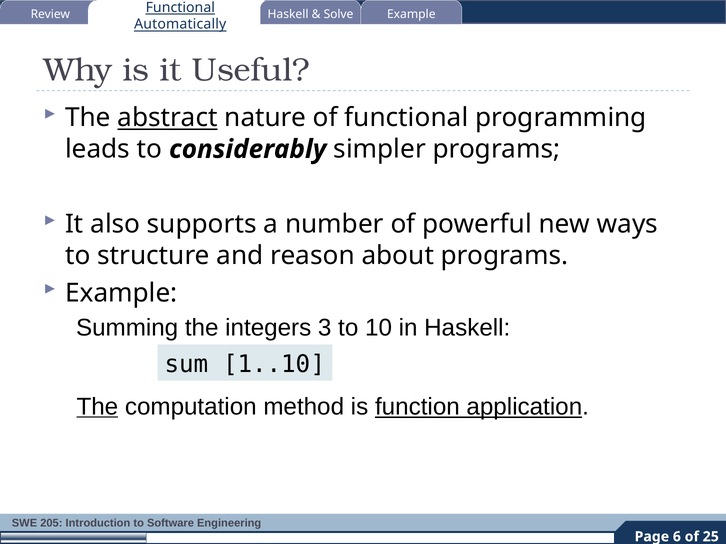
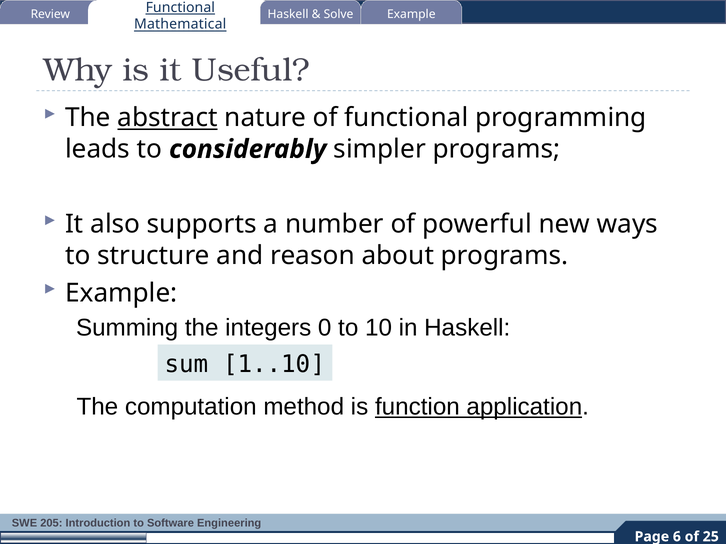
Automatically: Automatically -> Mathematical
3: 3 -> 0
The at (97, 407) underline: present -> none
